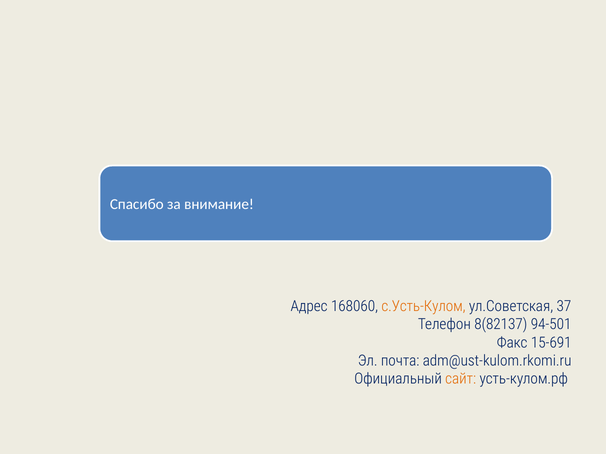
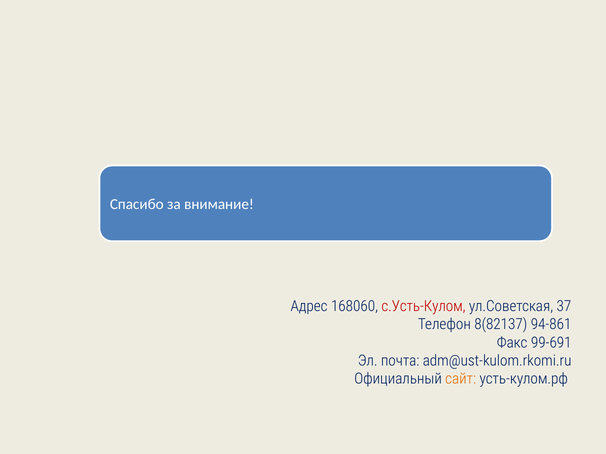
с.Усть-Кулом colour: orange -> red
94-501: 94-501 -> 94-861
15-691: 15-691 -> 99-691
